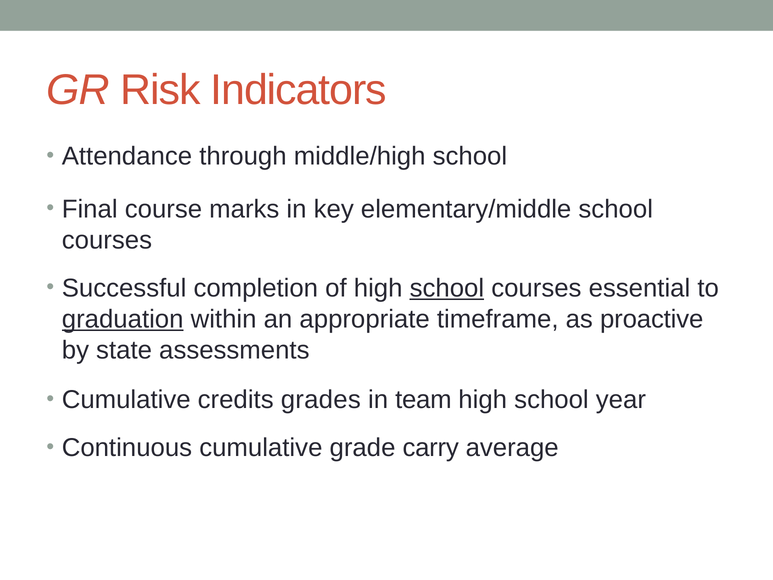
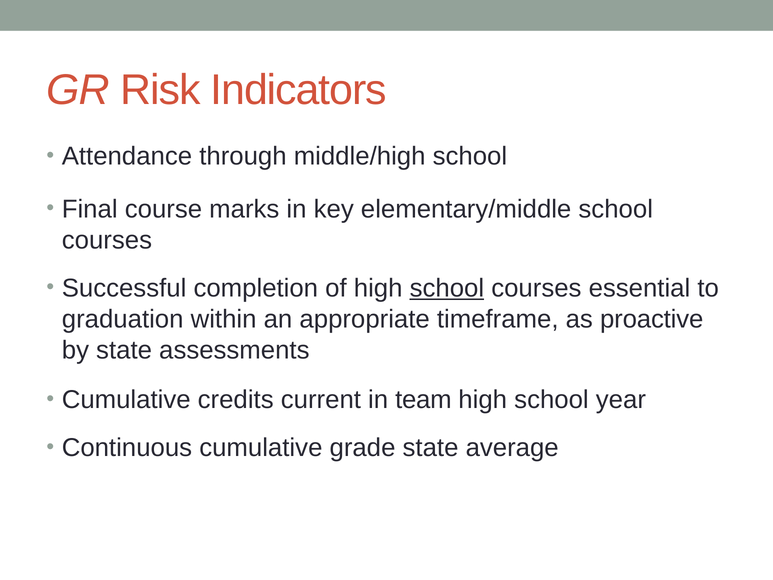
graduation underline: present -> none
grades: grades -> current
grade carry: carry -> state
